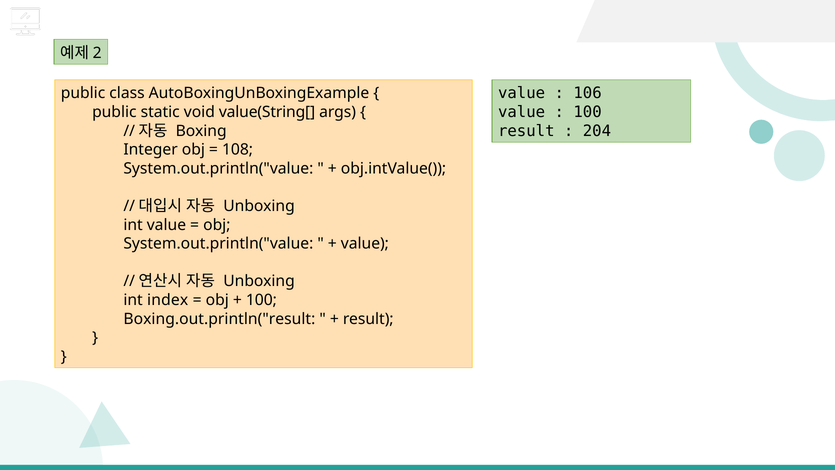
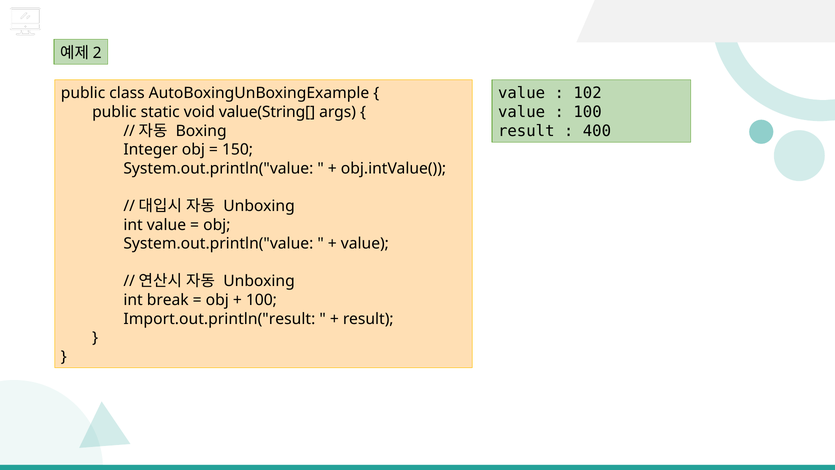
106: 106 -> 102
204: 204 -> 400
108: 108 -> 150
index: index -> break
Boxing.out.println("result: Boxing.out.println("result -> Import.out.println("result
